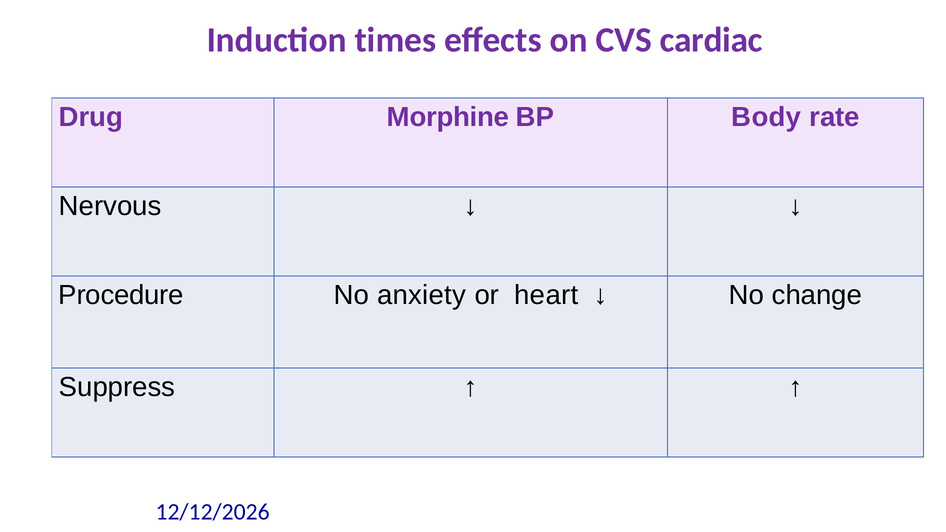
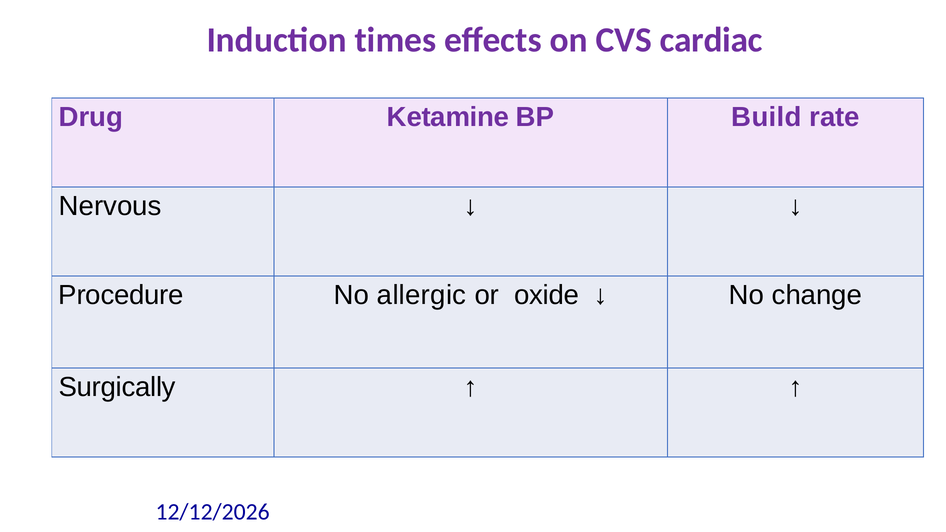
Morphine: Morphine -> Ketamine
Body: Body -> Build
anxiety: anxiety -> allergic
heart: heart -> oxide
Suppress: Suppress -> Surgically
